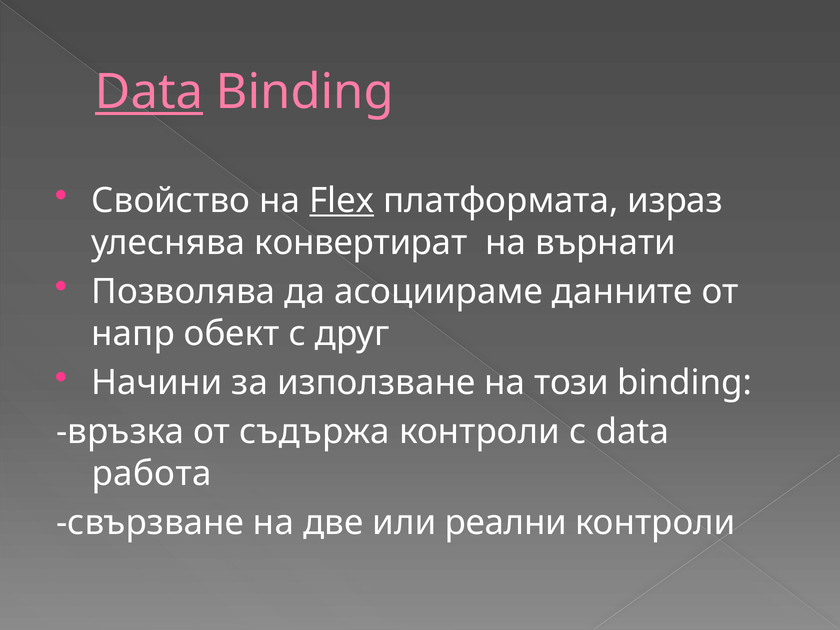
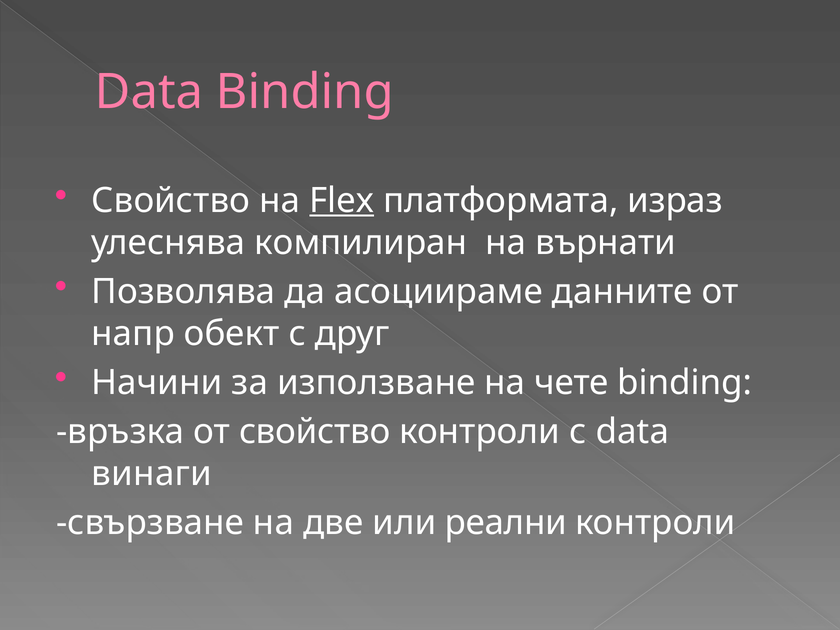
Data underline: present -> none
конвертират: конвертират -> компилиран
този: този -> чете
от съдържа: съдържа -> свойство
работа: работа -> винаги
